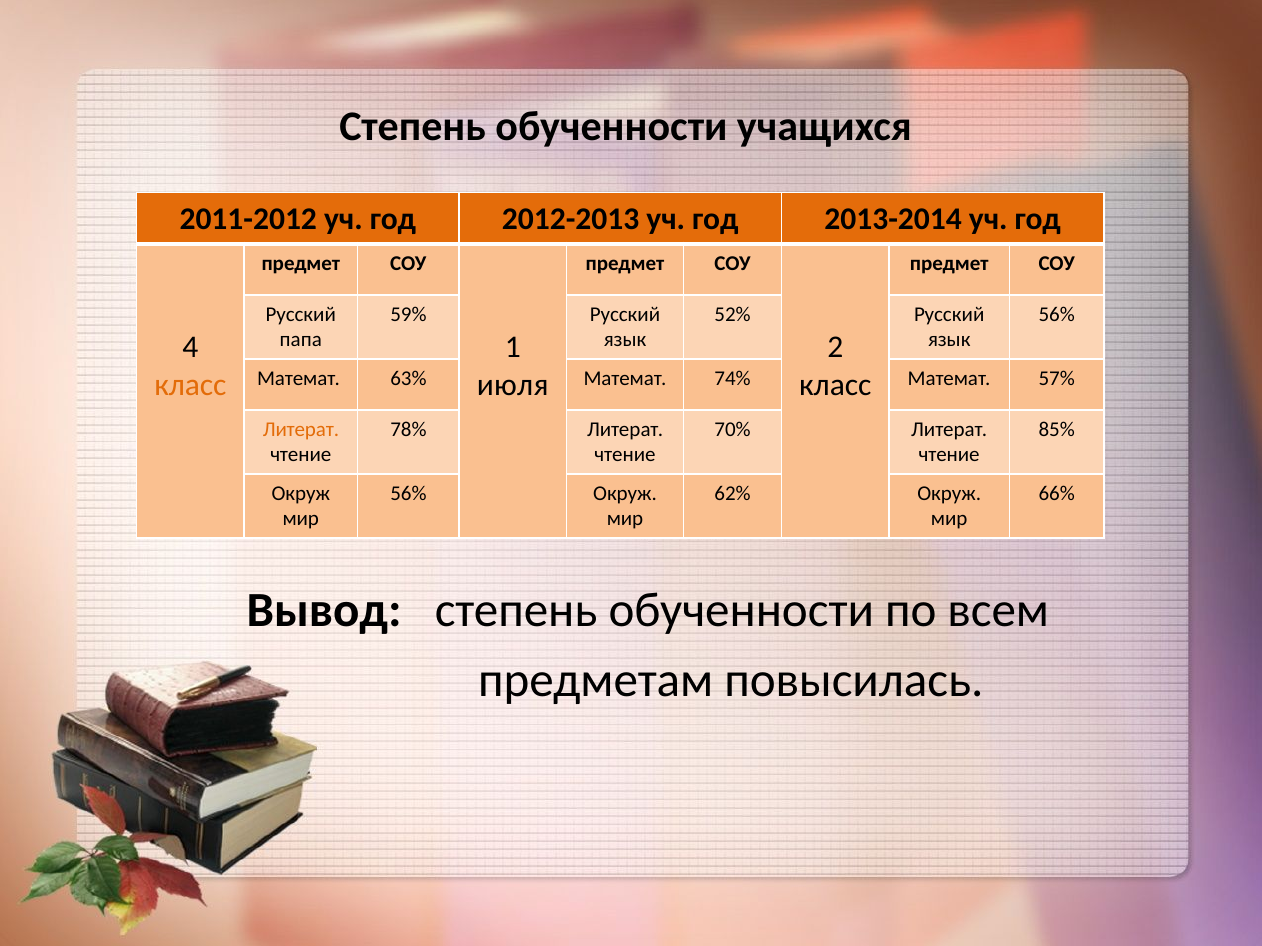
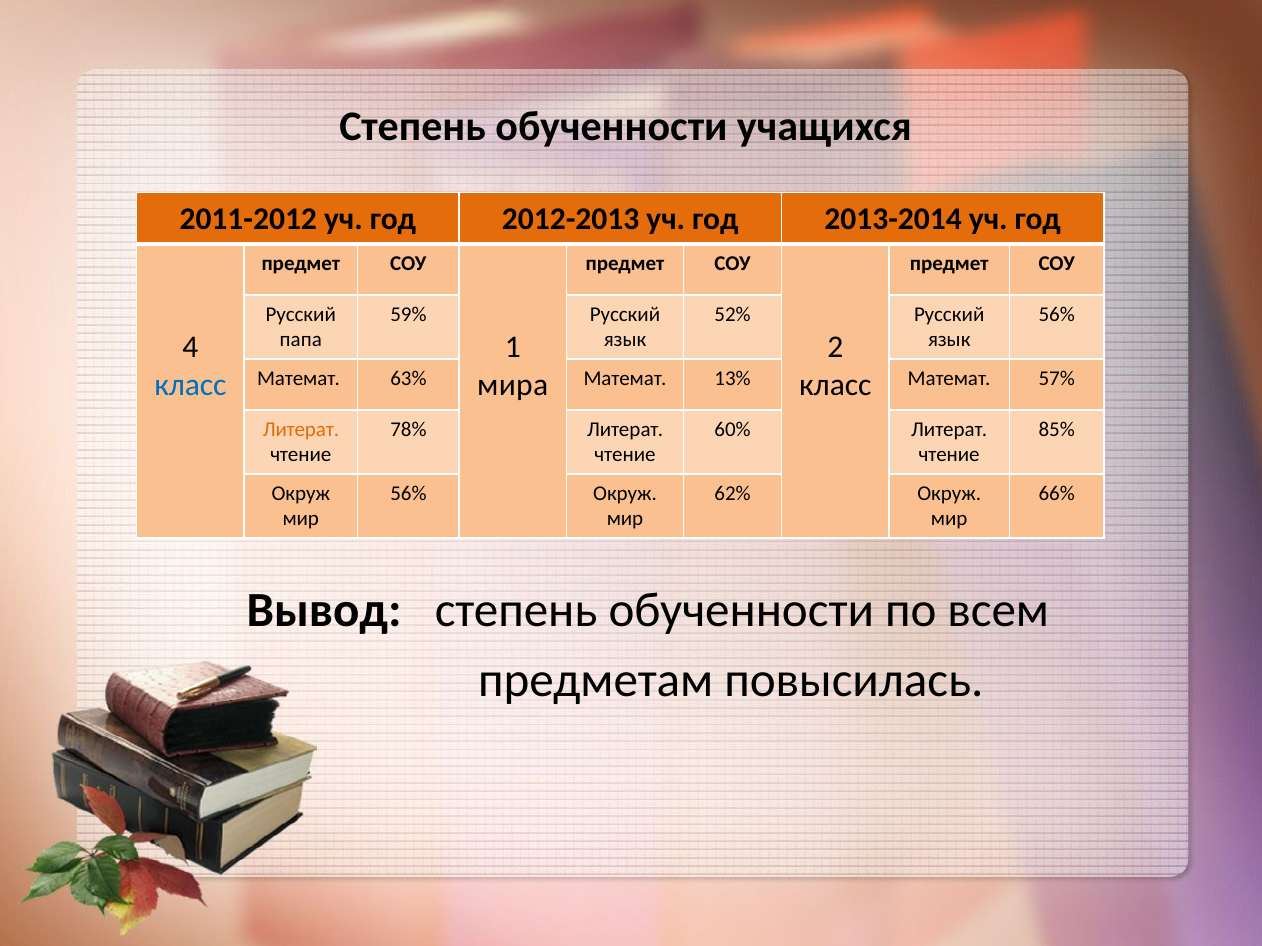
74%: 74% -> 13%
класс at (190, 385) colour: orange -> blue
июля: июля -> мира
70%: 70% -> 60%
